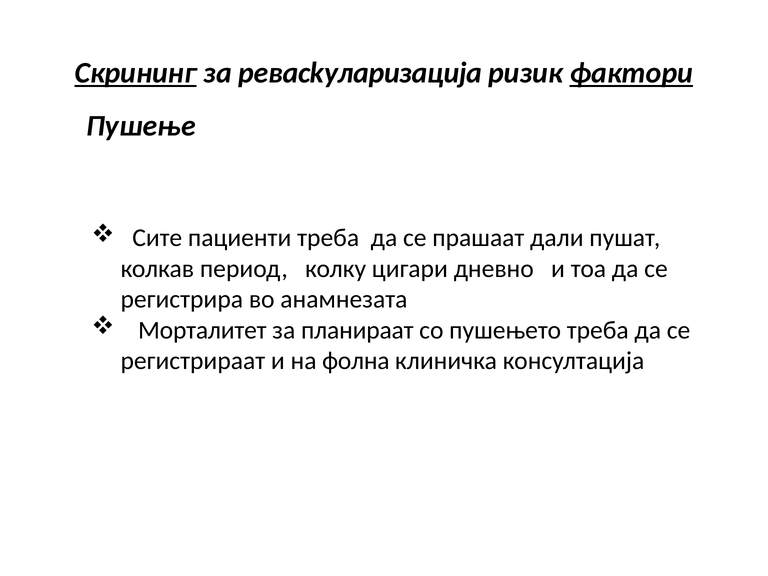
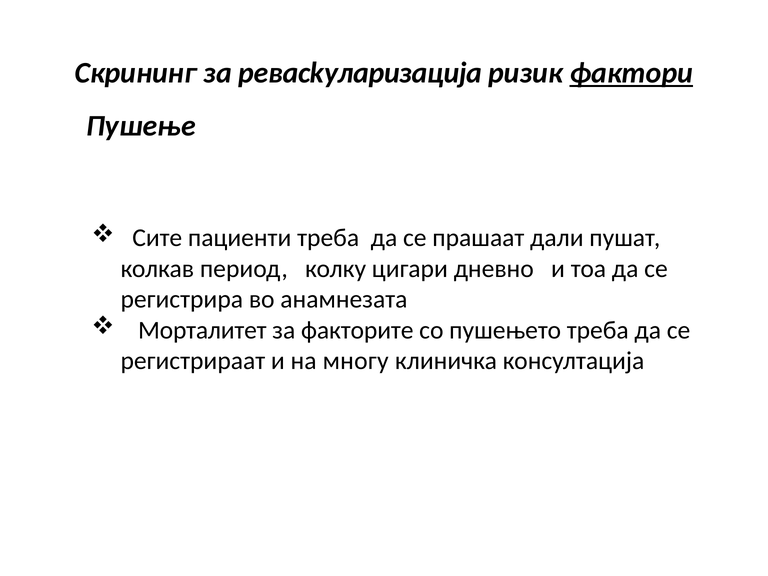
Скрининг underline: present -> none
планираат: планираат -> факторите
фолна: фолна -> многу
